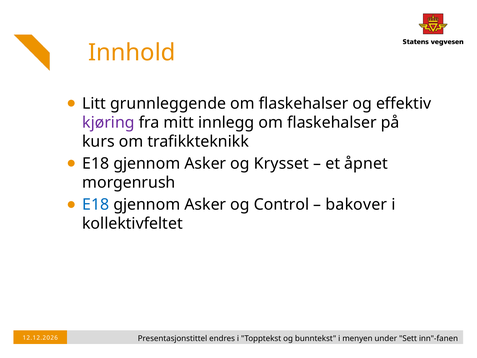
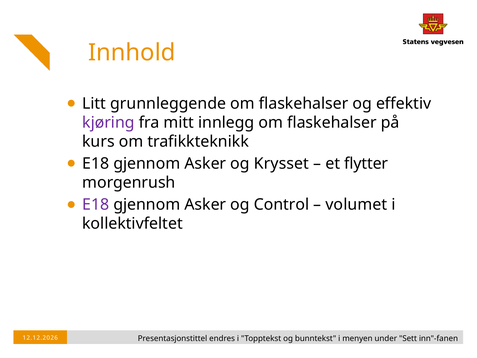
åpnet: åpnet -> flytter
E18 at (96, 205) colour: blue -> purple
bakover: bakover -> volumet
